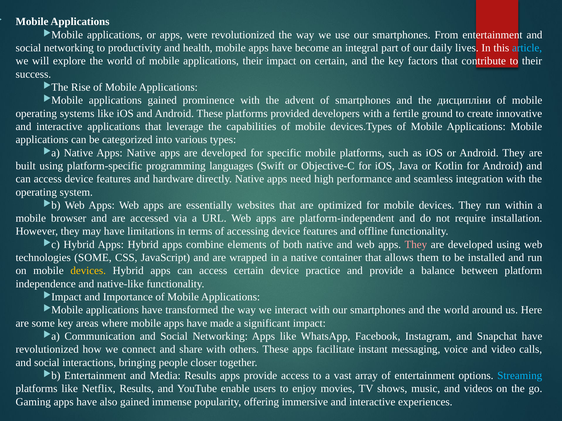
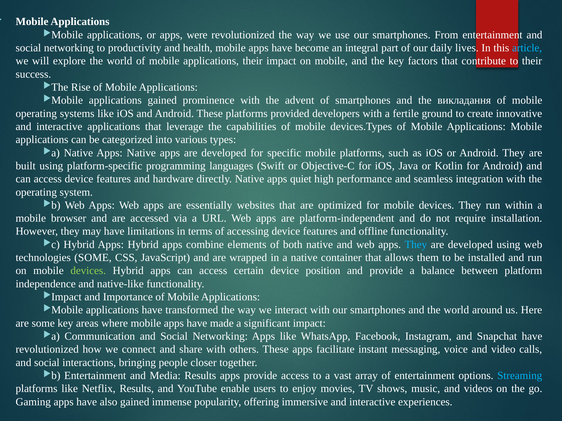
impact on certain: certain -> mobile
дисципліни: дисципліни -> викладання
need: need -> quiet
They at (416, 245) colour: pink -> light blue
devices at (88, 271) colour: yellow -> light green
practice: practice -> position
